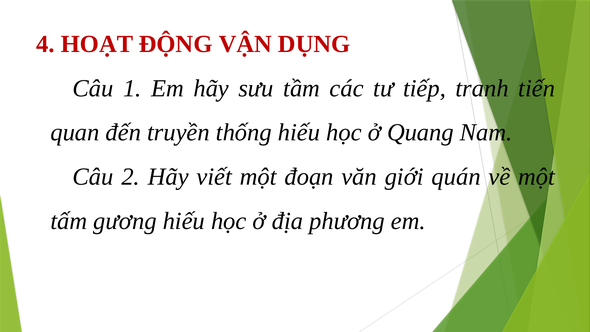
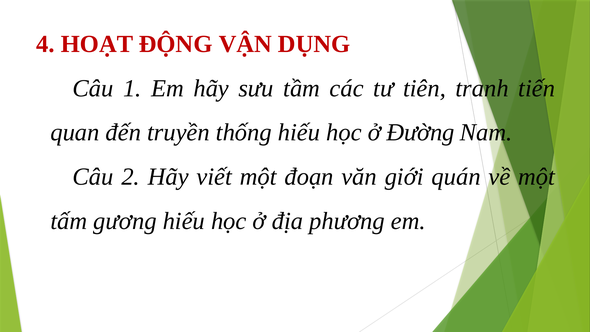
tiếp: tiếp -> tiên
Quang: Quang -> Đường
